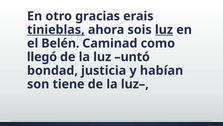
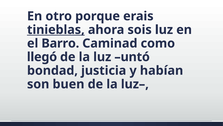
gracias: gracias -> porque
luz at (164, 30) underline: present -> none
Belén: Belén -> Barro
tiene: tiene -> buen
